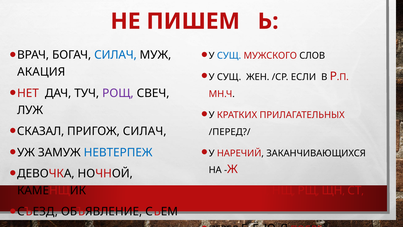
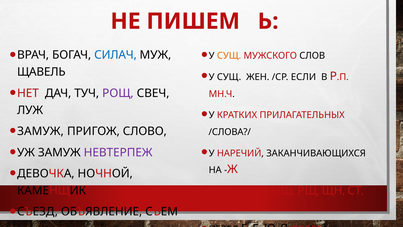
СУЩ at (229, 56) colour: blue -> orange
АКАЦИЯ: АКАЦИЯ -> ЩАВЕЛЬ
СКАЗАЛ at (41, 131): СКАЗАЛ -> ЗАМУЖ
ПРИГОЖ СИЛАЧ: СИЛАЧ -> СЛОВО
/ПЕРЕД?/: /ПЕРЕД?/ -> /СЛОВА?/
НЕВТЕРПЕЖ colour: blue -> purple
